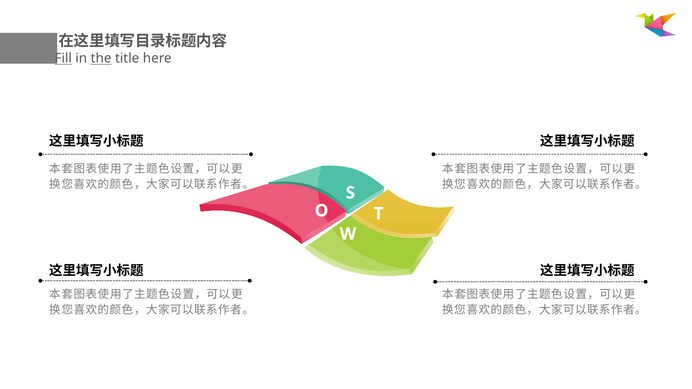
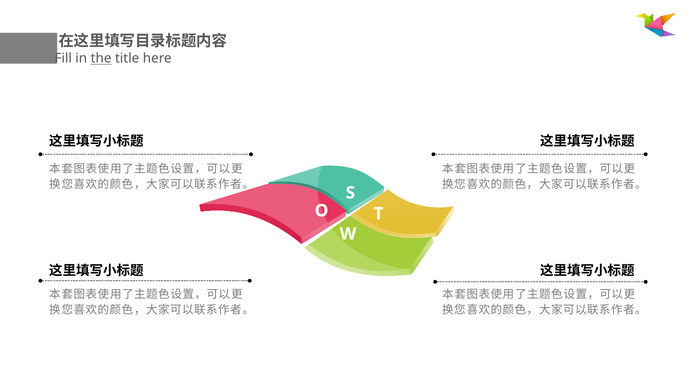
Fill underline: present -> none
